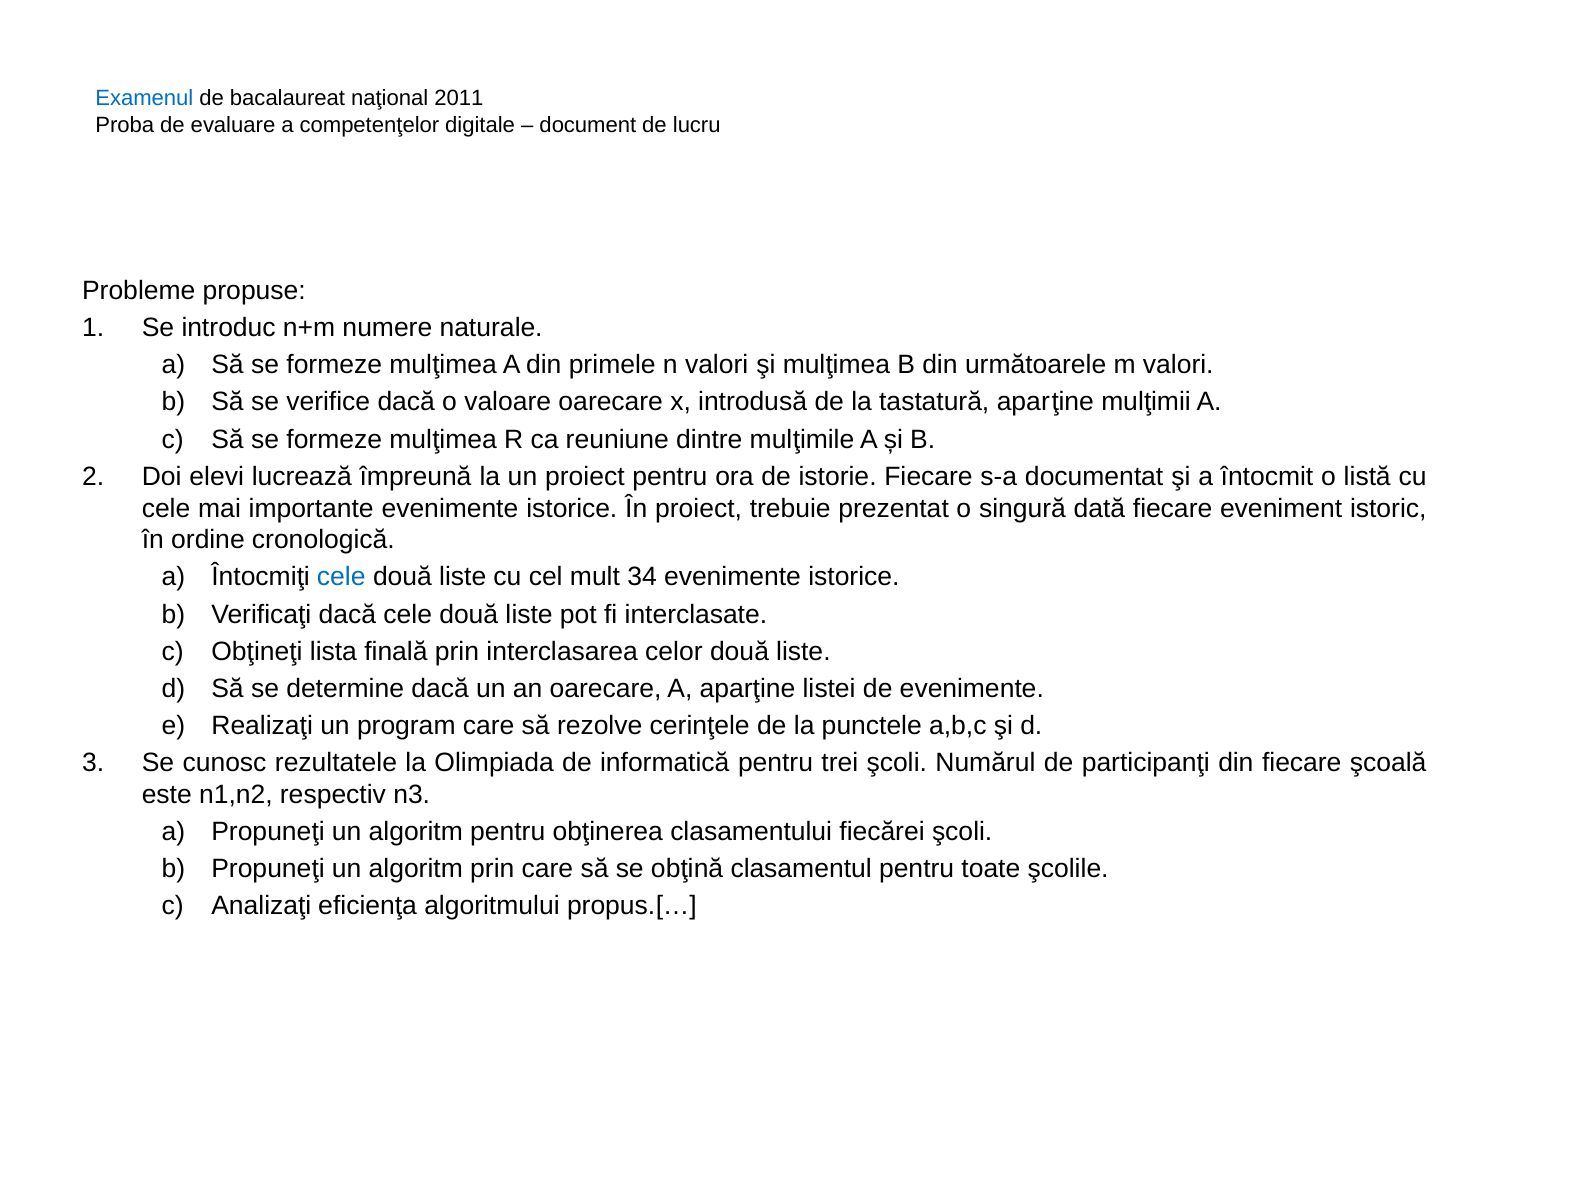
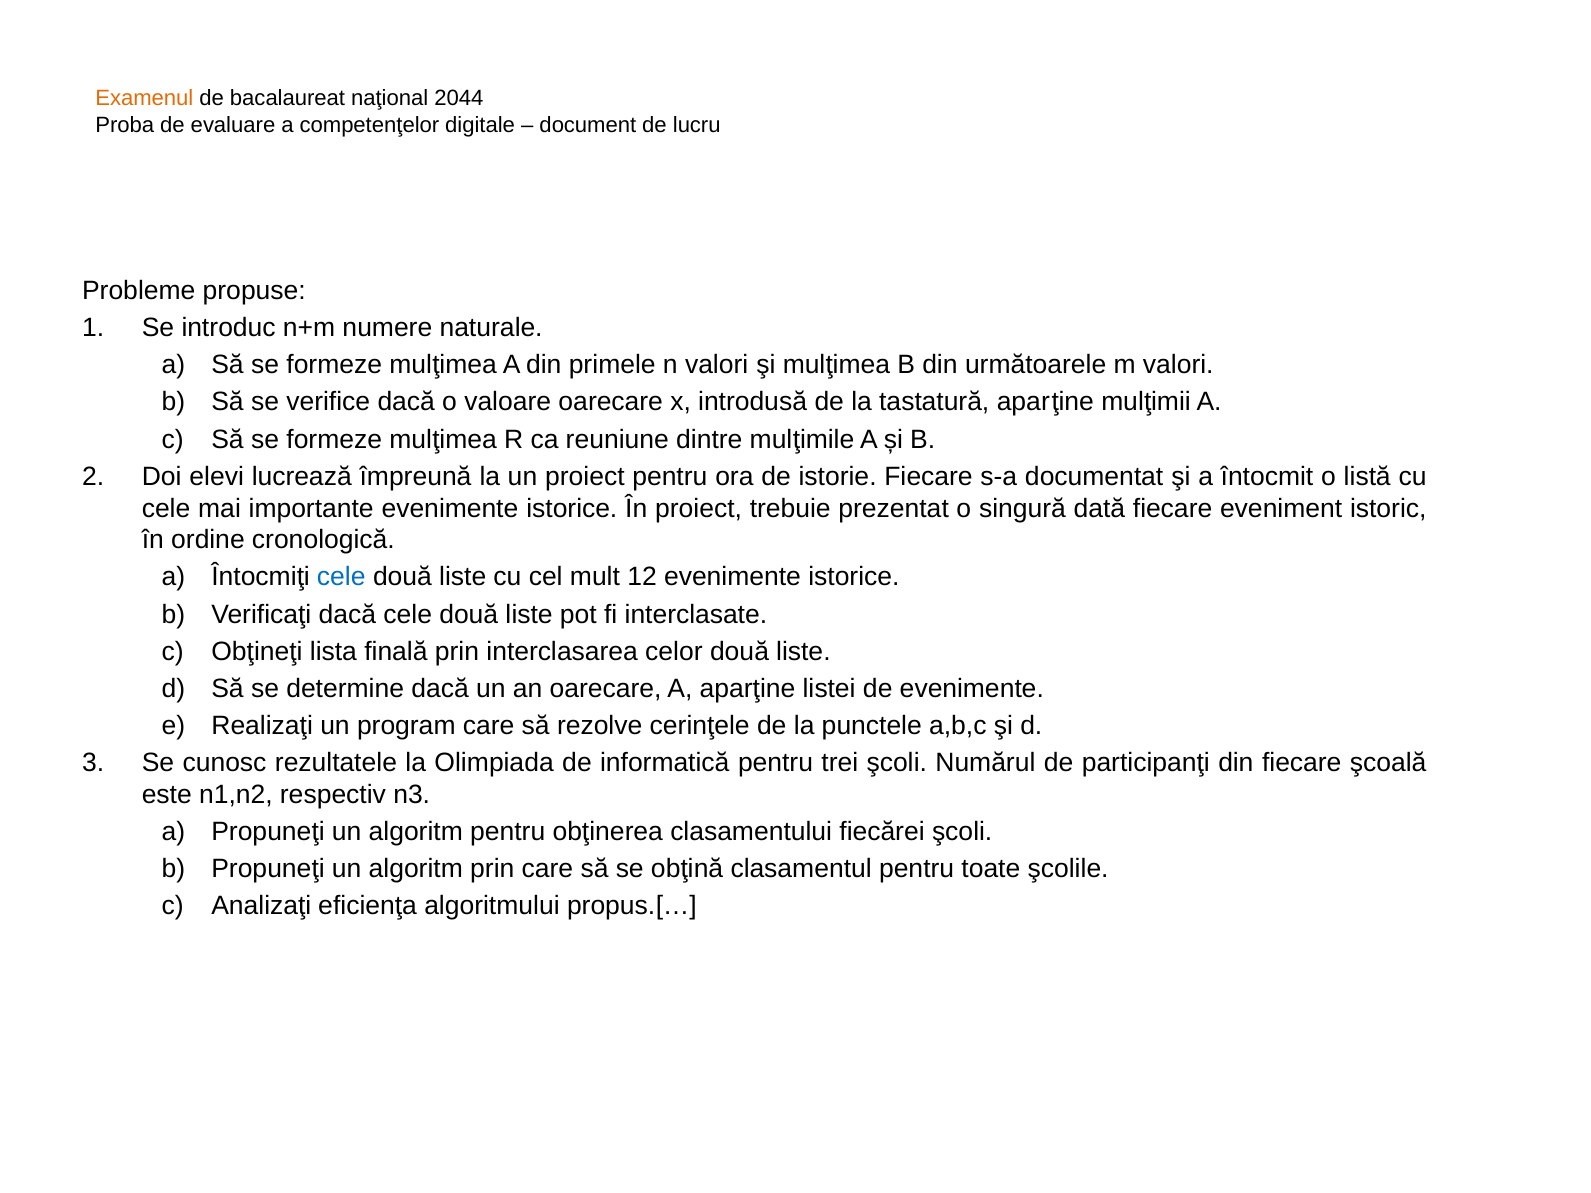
Examenul colour: blue -> orange
2011: 2011 -> 2044
34: 34 -> 12
